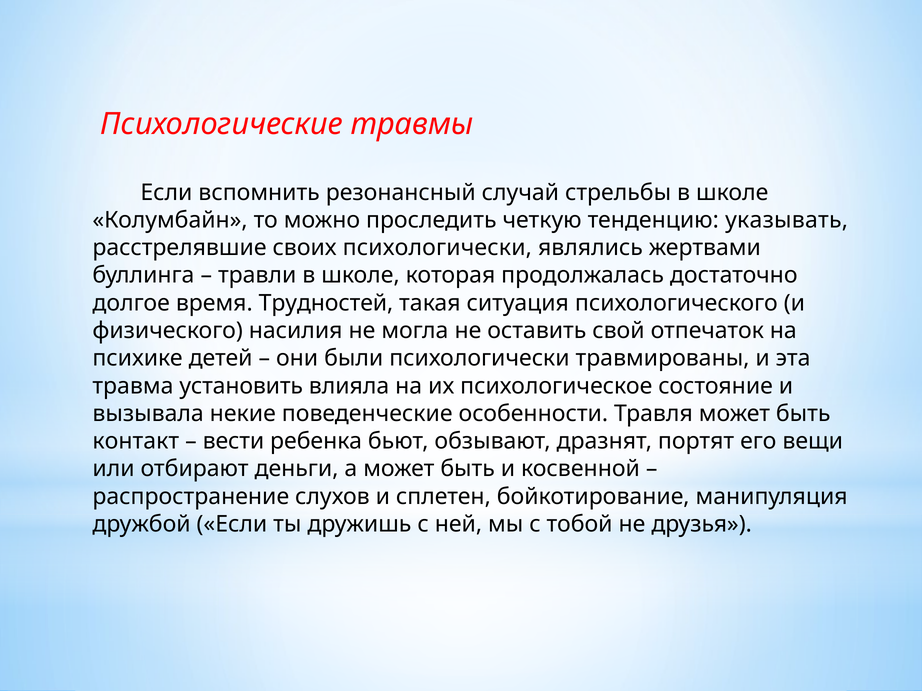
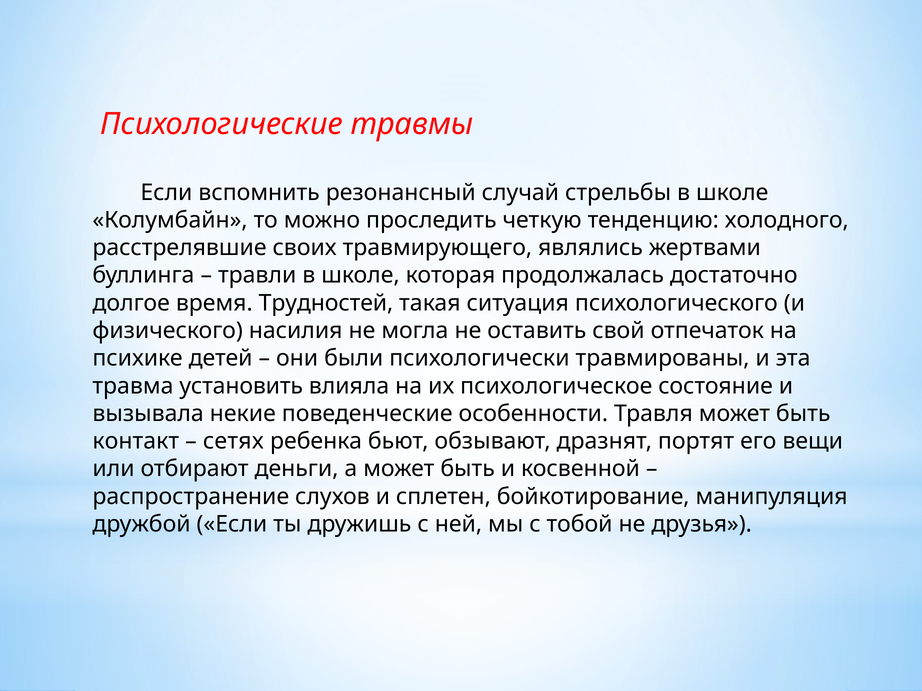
указывать: указывать -> холодного
своих психологически: психологически -> травмирующего
вести: вести -> сетях
